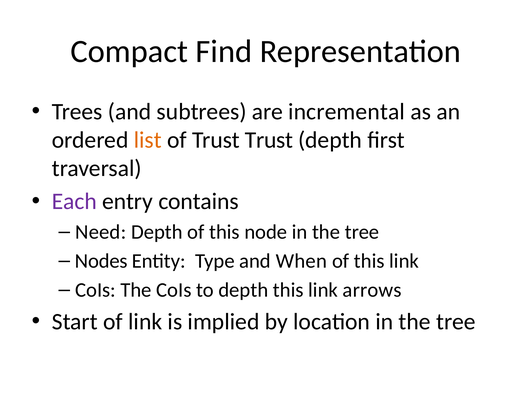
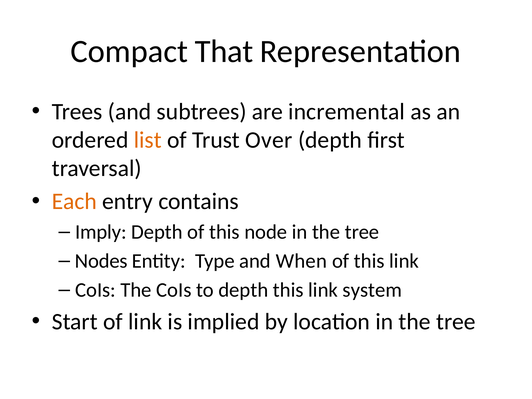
Find: Find -> That
Trust Trust: Trust -> Over
Each colour: purple -> orange
Need: Need -> Imply
arrows: arrows -> system
